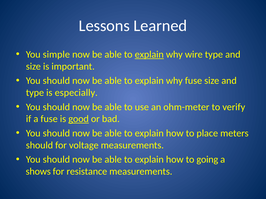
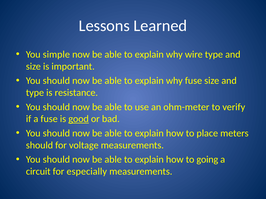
explain at (149, 55) underline: present -> none
especially: especially -> resistance
shows: shows -> circuit
resistance: resistance -> especially
